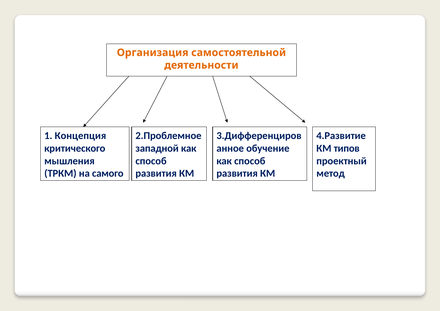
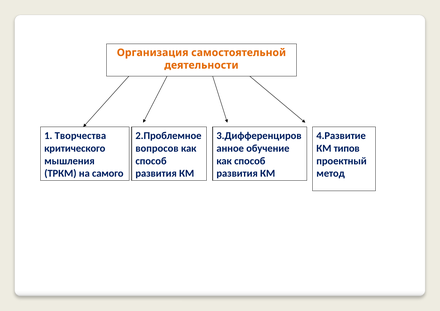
Концепция: Концепция -> Творчества
западной: западной -> вопросов
